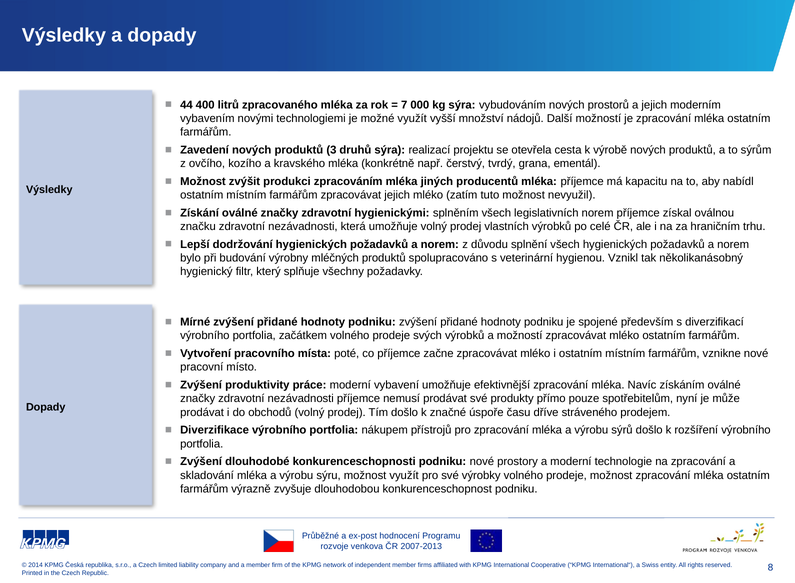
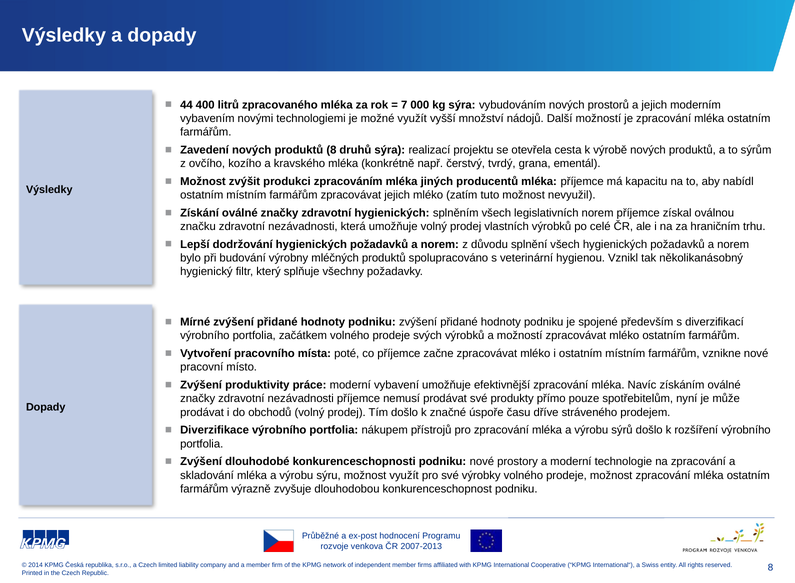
produktů 3: 3 -> 8
zdravotní hygienickými: hygienickými -> hygienických
